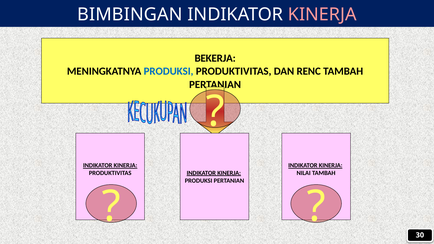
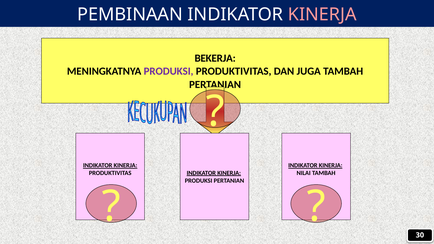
BIMBINGAN: BIMBINGAN -> PEMBINAAN
PRODUKSI at (169, 71) colour: blue -> purple
RENC: RENC -> JUGA
